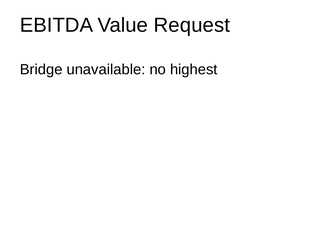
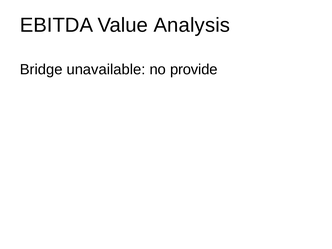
Request: Request -> Analysis
highest: highest -> provide
